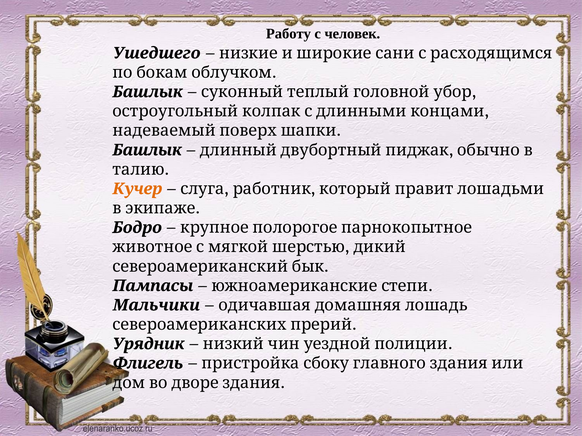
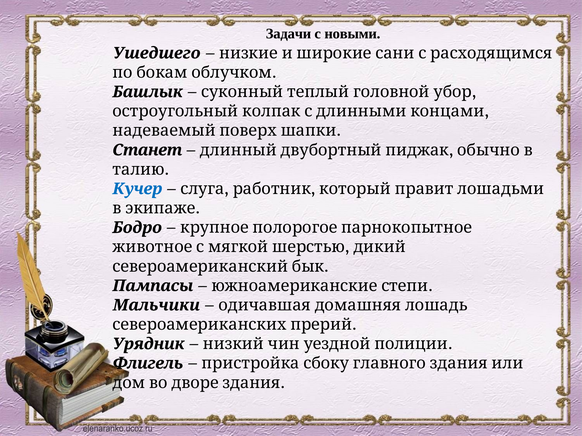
Работу: Работу -> Задачи
человек: человек -> новыми
Башлык at (147, 150): Башлык -> Станет
Кучер colour: orange -> blue
